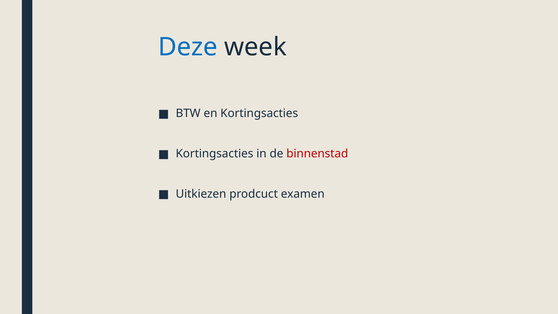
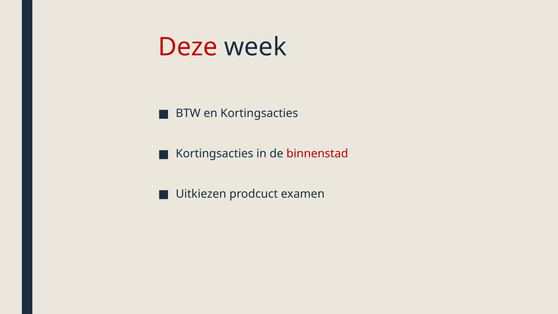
Deze colour: blue -> red
